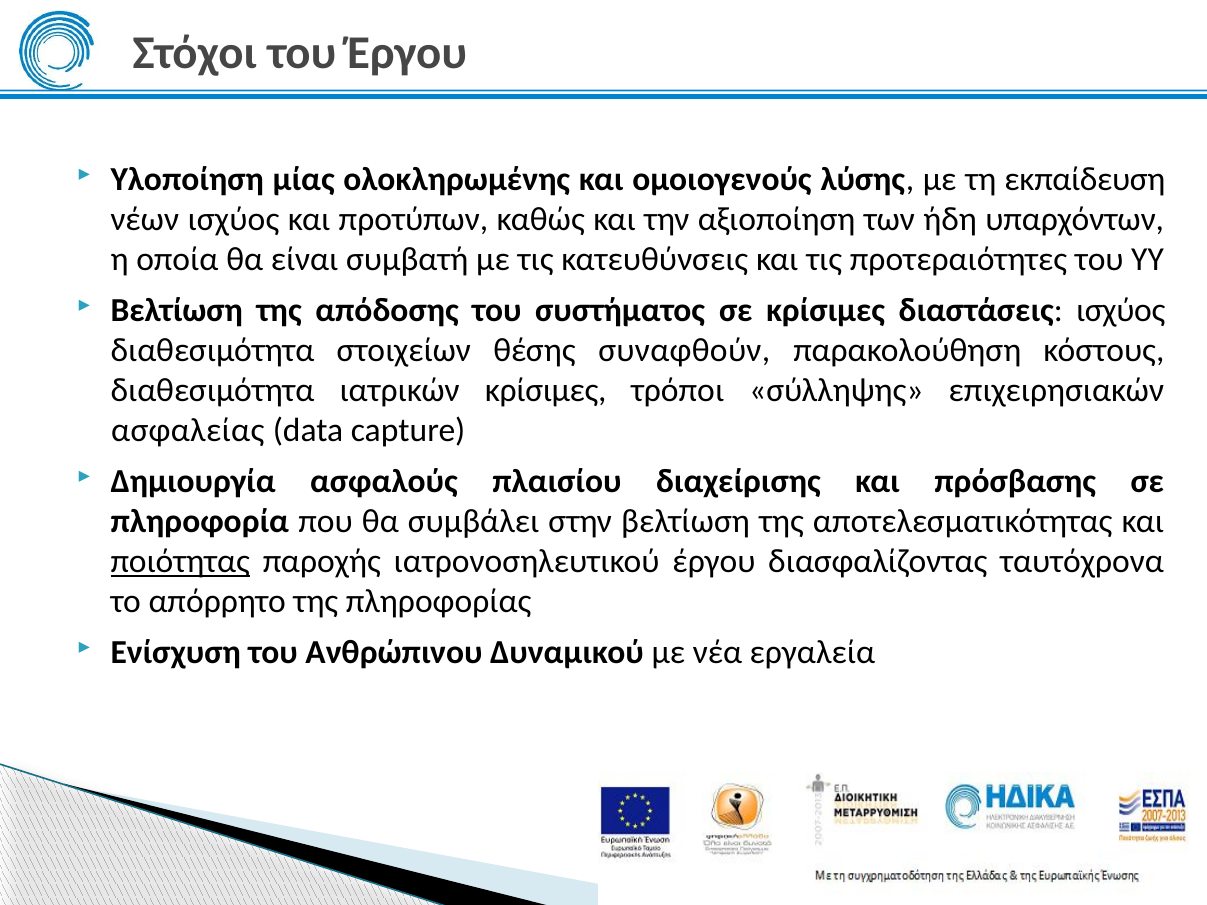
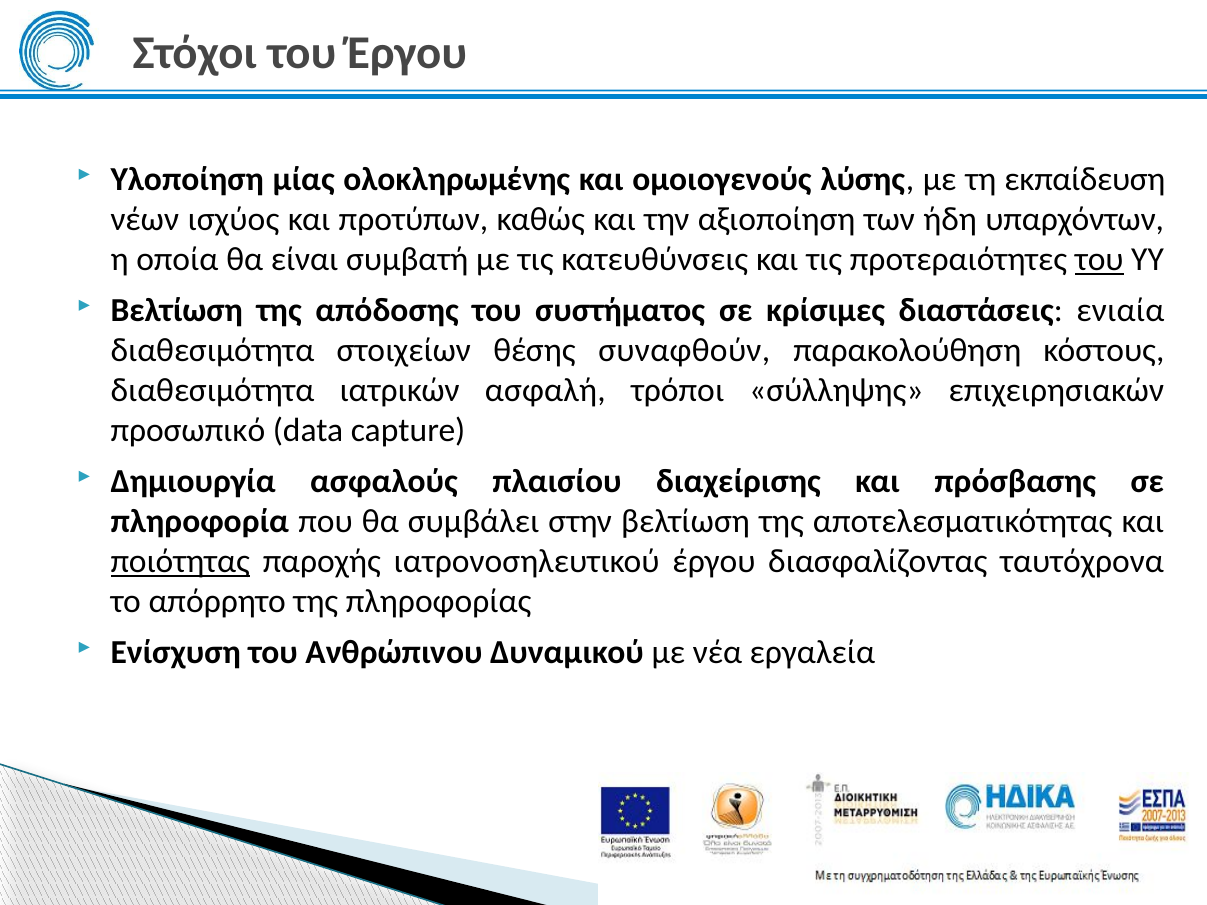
του at (1099, 260) underline: none -> present
διαστάσεις ισχύος: ισχύος -> ενιαία
ιατρικών κρίσιμες: κρίσιμες -> ασφαλή
ασφαλείας: ασφαλείας -> προσωπικό
